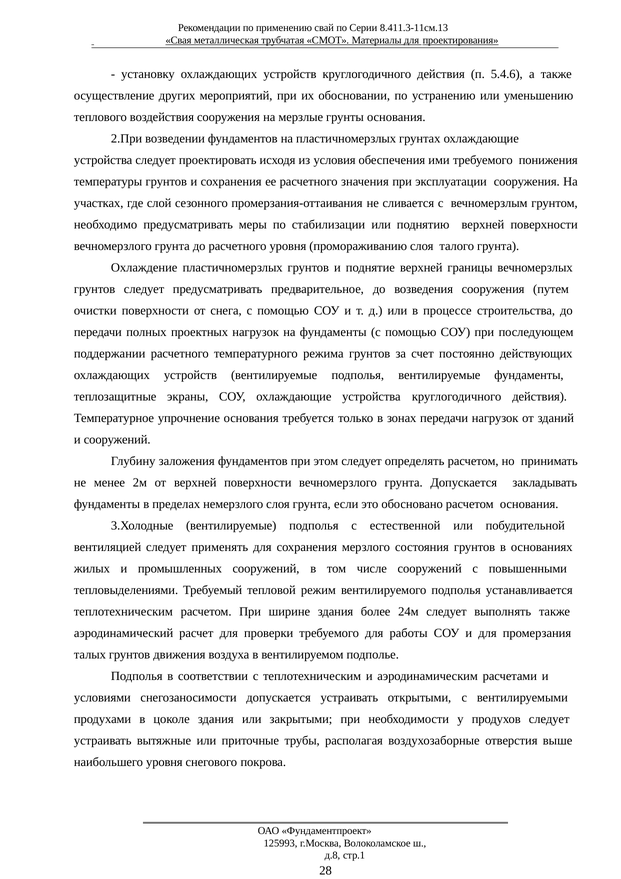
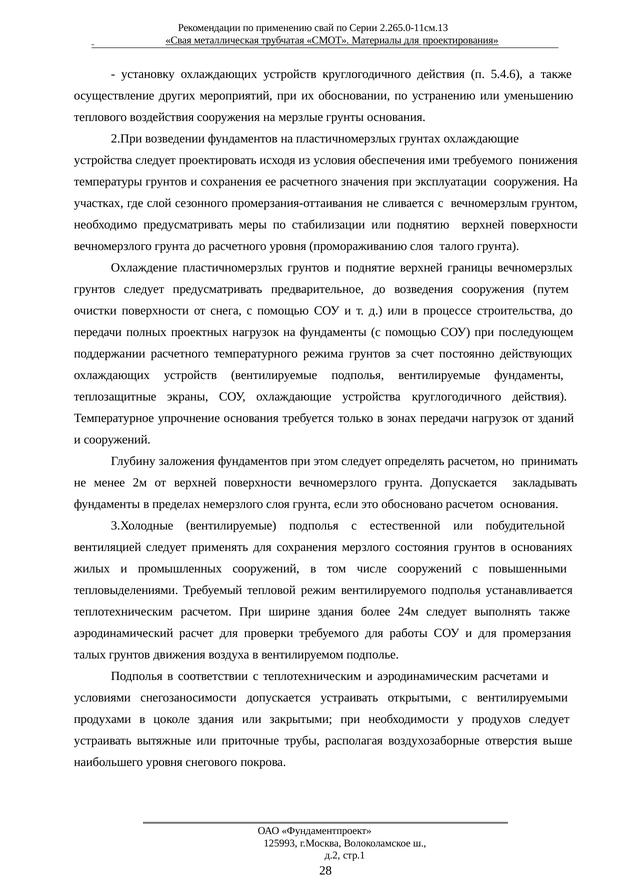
8.411.3-11см.13: 8.411.3-11см.13 -> 2.265.0-11см.13
д.8: д.8 -> д.2
